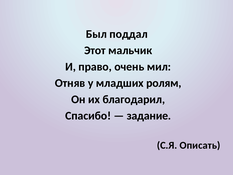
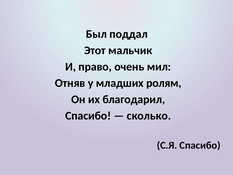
задание: задание -> сколько
С.Я Описать: Описать -> Спасибо
